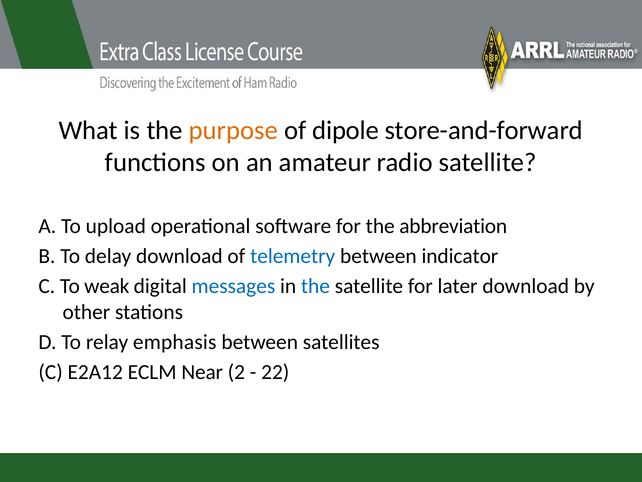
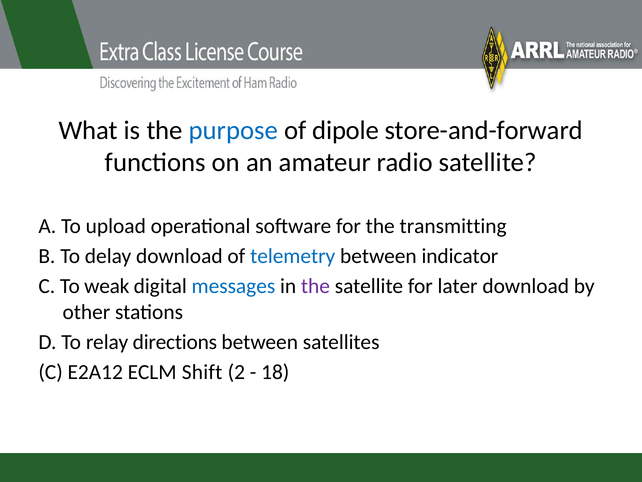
purpose colour: orange -> blue
abbreviation: abbreviation -> transmitting
the at (315, 286) colour: blue -> purple
emphasis: emphasis -> directions
Near: Near -> Shift
22: 22 -> 18
